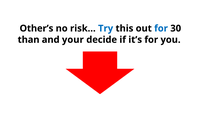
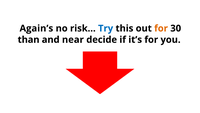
Other’s: Other’s -> Again’s
for at (161, 28) colour: blue -> orange
your: your -> near
